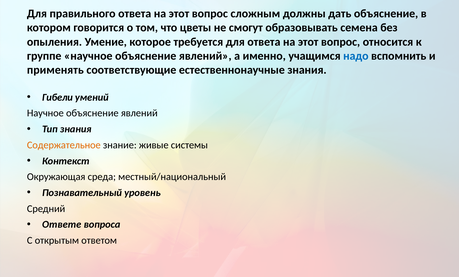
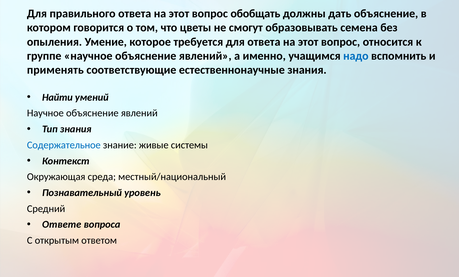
сложным: сложным -> обобщать
Гибели: Гибели -> Найти
Содержательное colour: orange -> blue
